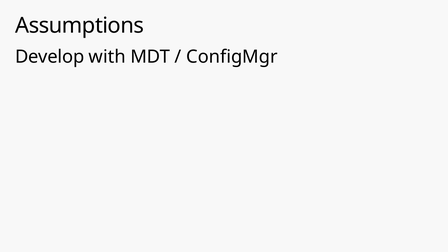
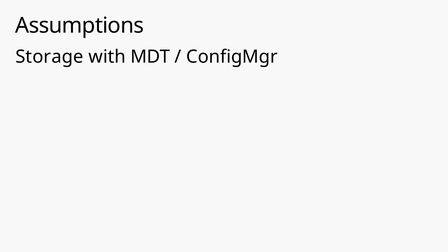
Develop: Develop -> Storage
